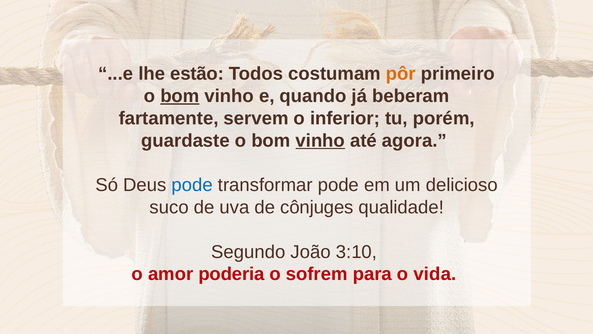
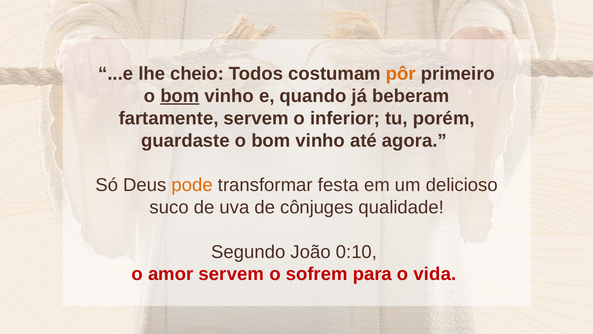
estão: estão -> cheio
vinho at (320, 140) underline: present -> none
pode at (192, 185) colour: blue -> orange
transformar pode: pode -> festa
3:10: 3:10 -> 0:10
amor poderia: poderia -> servem
